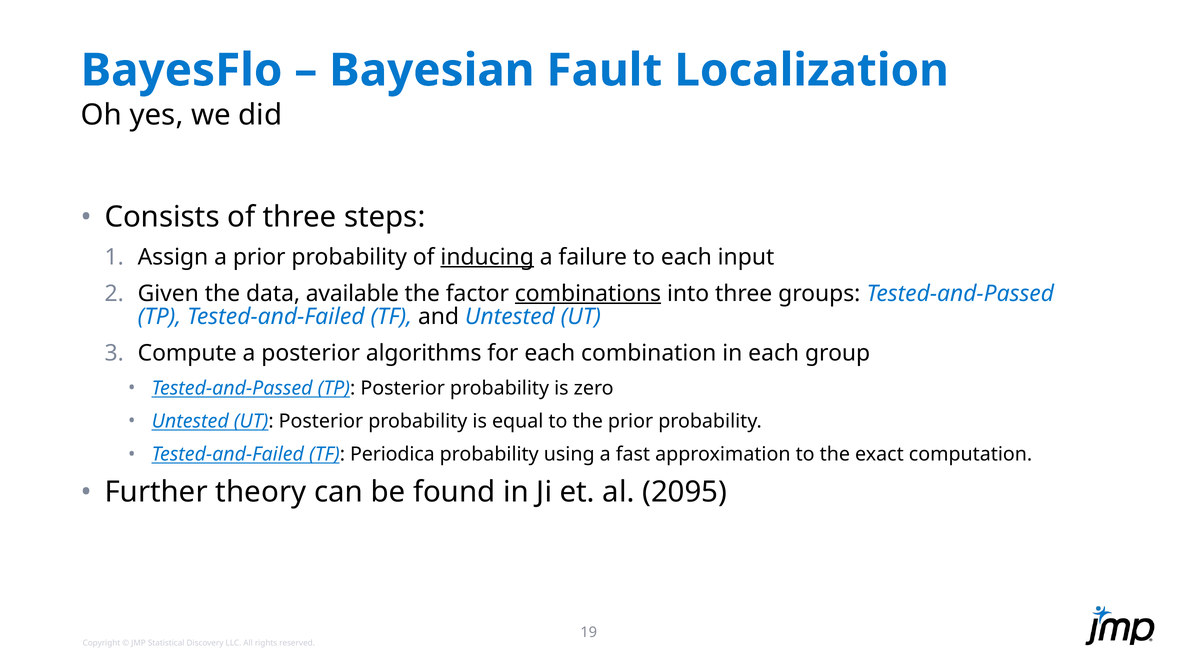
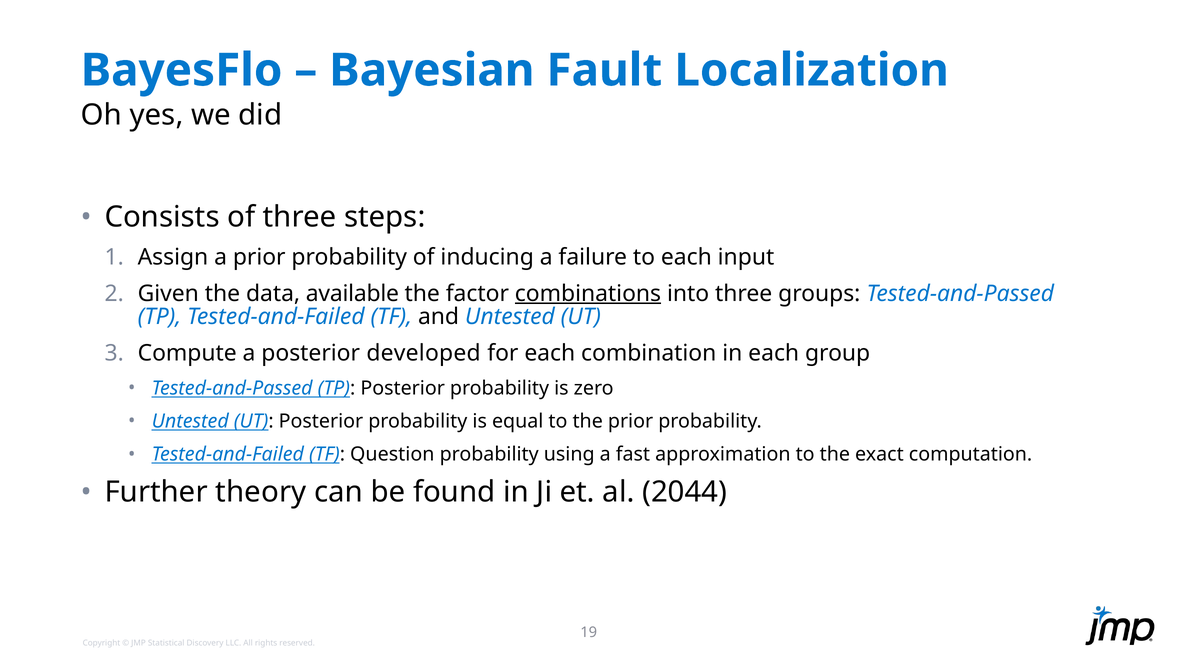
inducing underline: present -> none
algorithms: algorithms -> developed
Periodica: Periodica -> Question
2095: 2095 -> 2044
